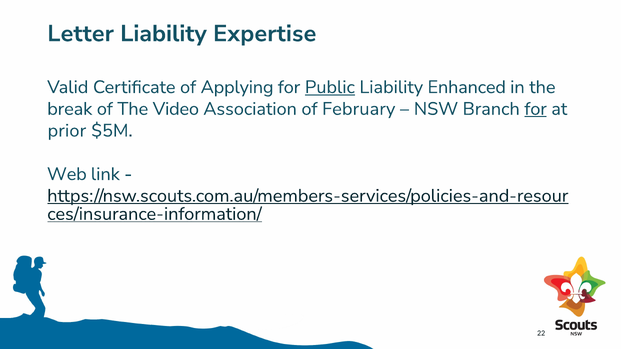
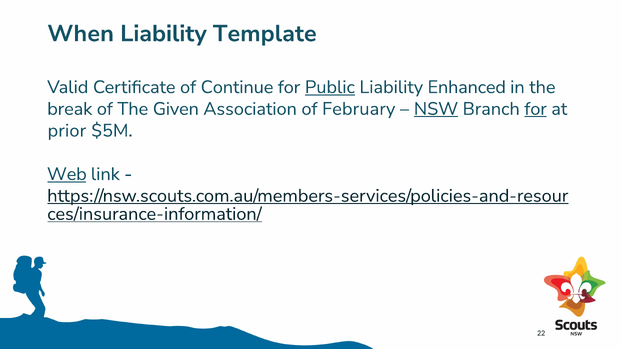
Letter: Letter -> When
Expertise: Expertise -> Template
Applying: Applying -> Continue
Video: Video -> Given
NSW underline: none -> present
Web underline: none -> present
